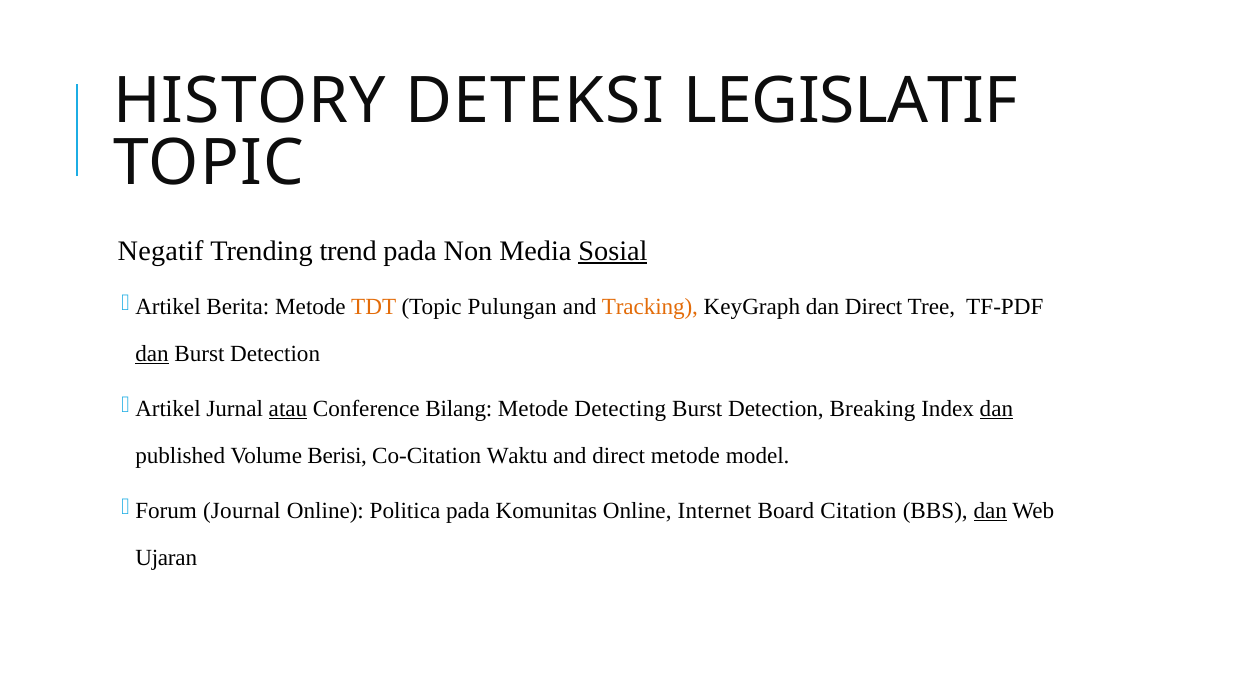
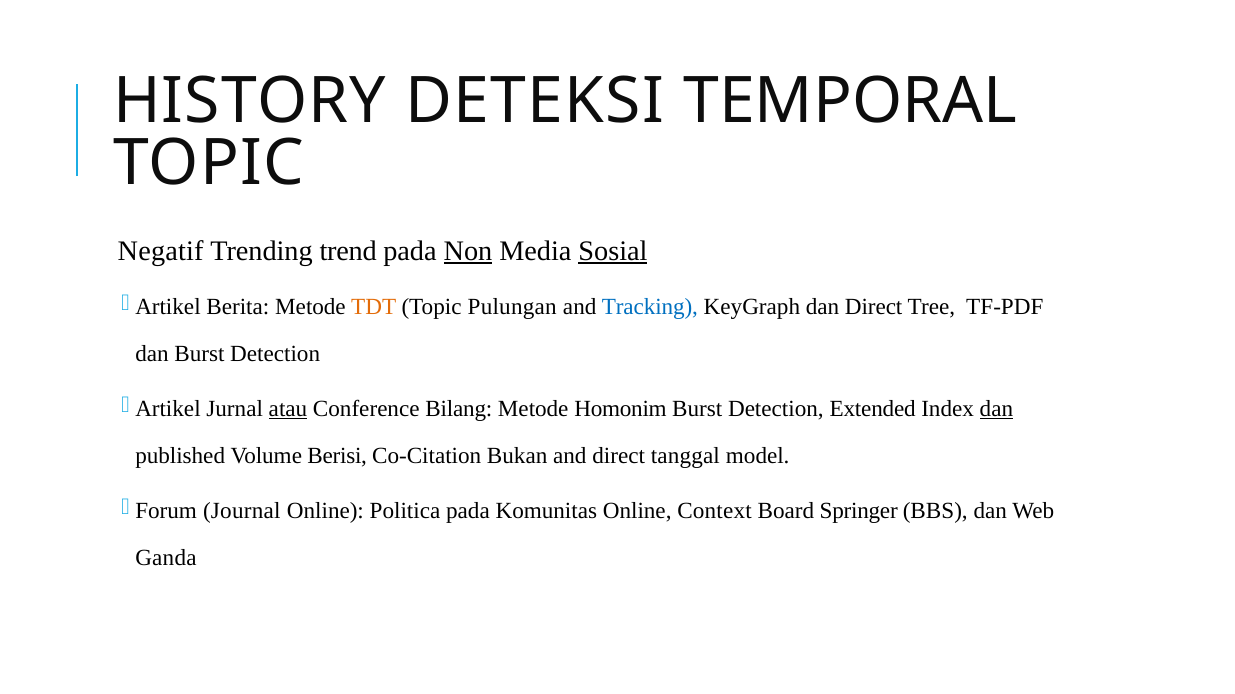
LEGISLATIF: LEGISLATIF -> TEMPORAL
Non underline: none -> present
Tracking colour: orange -> blue
dan at (152, 354) underline: present -> none
Detecting: Detecting -> Homonim
Breaking: Breaking -> Extended
Waktu: Waktu -> Bukan
direct metode: metode -> tanggal
Internet: Internet -> Context
Citation: Citation -> Springer
dan at (990, 511) underline: present -> none
Ujaran: Ujaran -> Ganda
